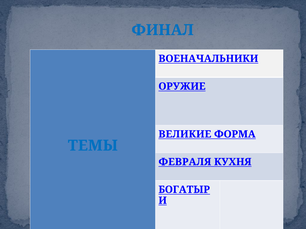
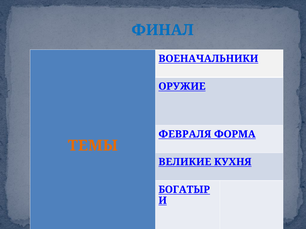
ВЕЛИКИЕ: ВЕЛИКИЕ -> ФЕВРАЛЯ
ТЕМЫ colour: blue -> orange
ФЕВРАЛЯ: ФЕВРАЛЯ -> ВЕЛИКИЕ
